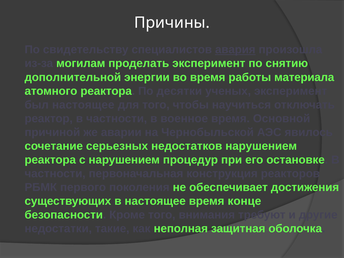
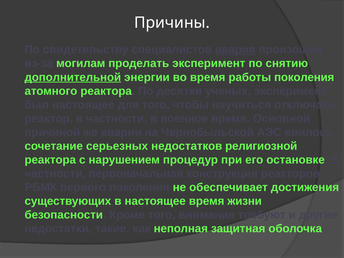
дополнительной underline: none -> present
работы материала: материала -> поколения
недостатков нарушением: нарушением -> религиозной
конце: конце -> жизни
